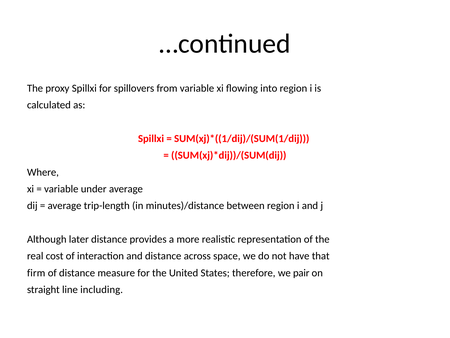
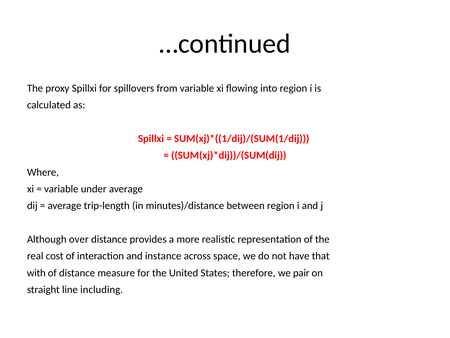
later: later -> over
and distance: distance -> instance
firm: firm -> with
